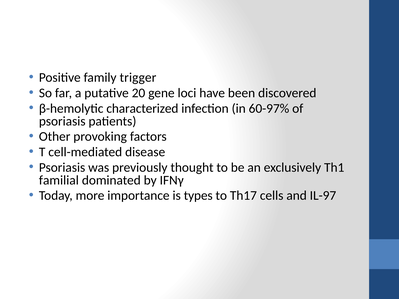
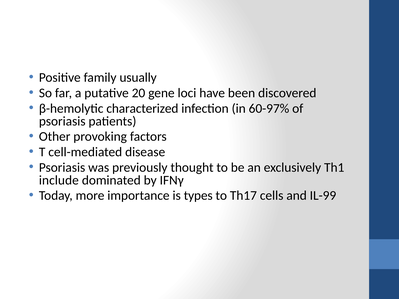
trigger: trigger -> usually
familial: familial -> include
IL-97: IL-97 -> IL-99
